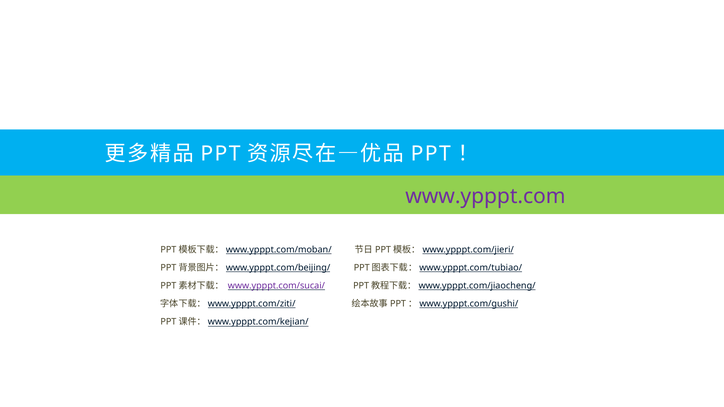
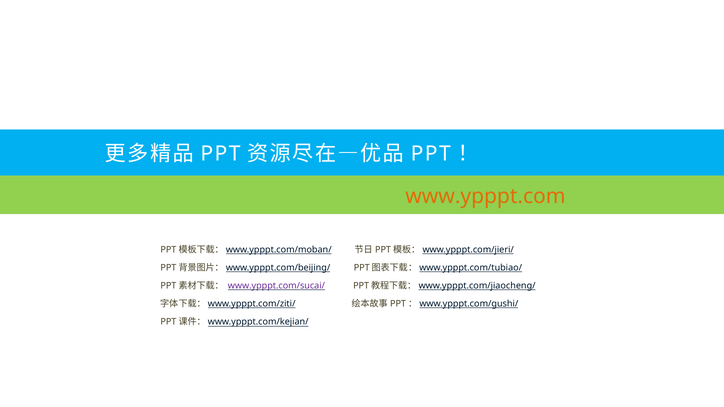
www.ypppt.com colour: purple -> orange
